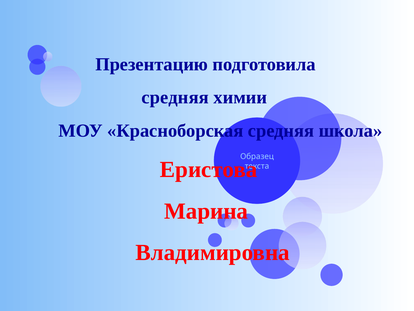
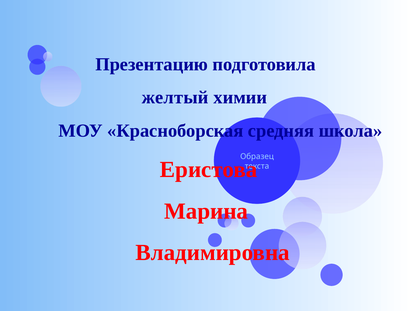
средняя at (175, 97): средняя -> желтый
